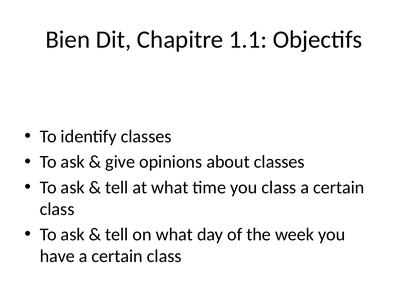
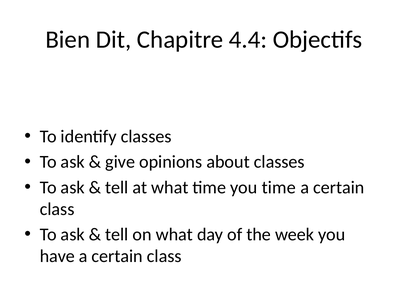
1.1: 1.1 -> 4.4
you class: class -> time
